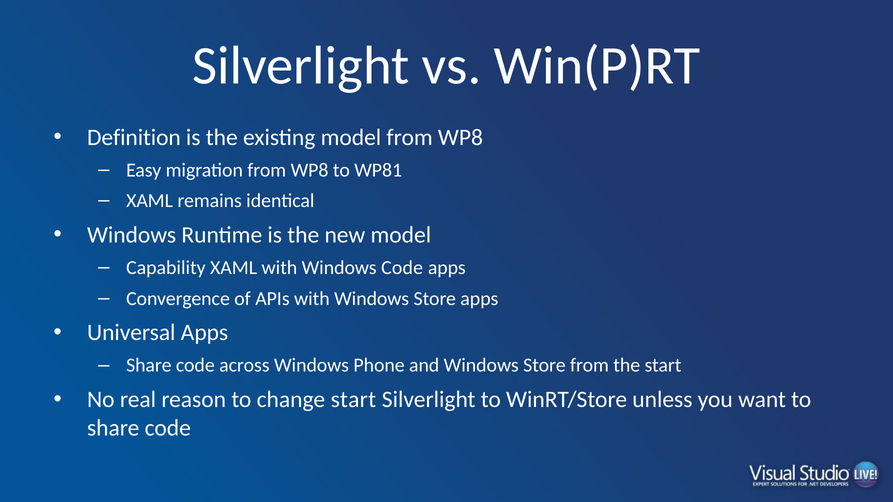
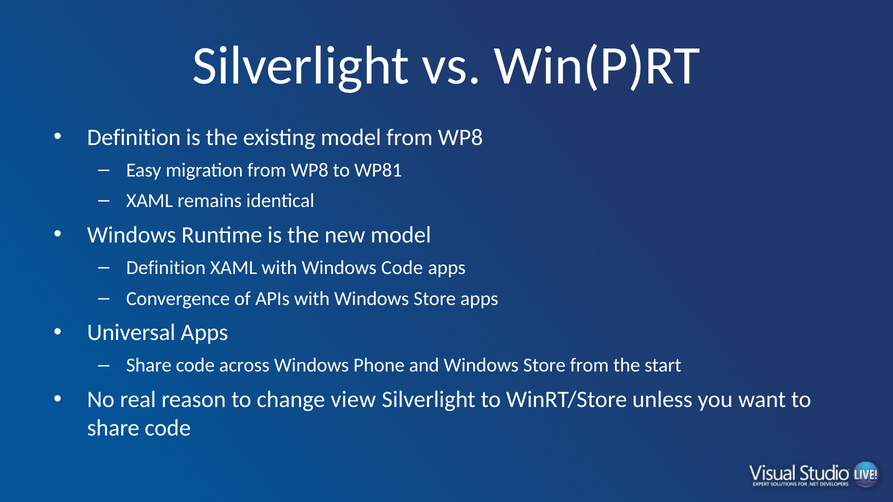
Capability at (166, 268): Capability -> Definition
change start: start -> view
